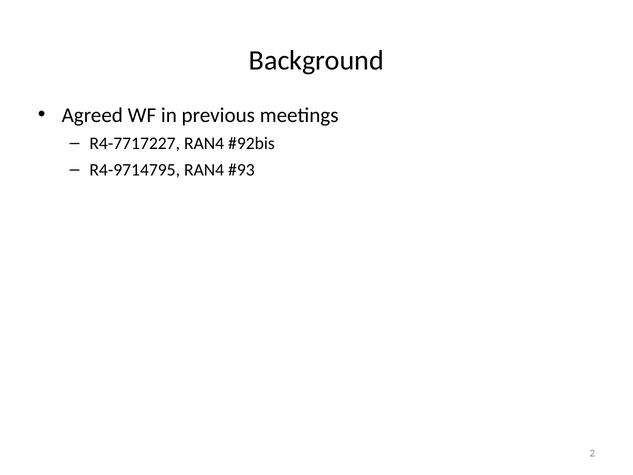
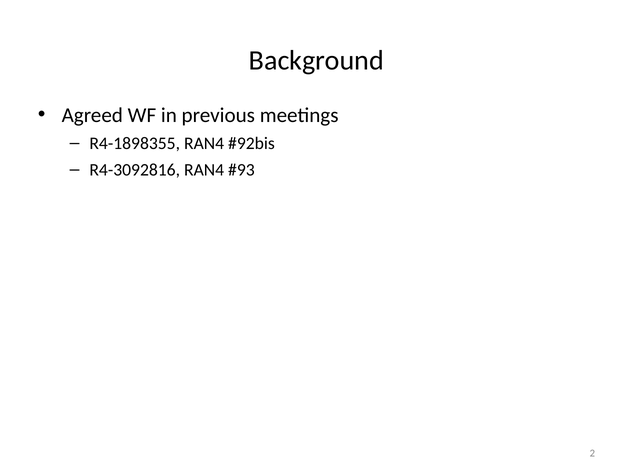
R4-7717227: R4-7717227 -> R4-1898355
R4-9714795: R4-9714795 -> R4-3092816
